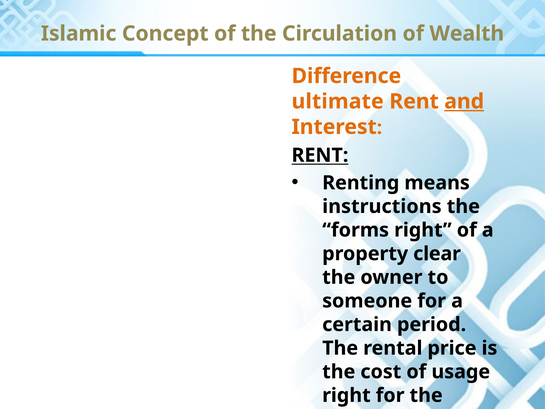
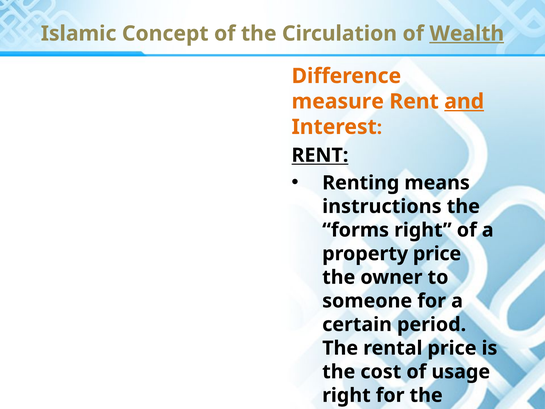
Wealth underline: none -> present
ultimate: ultimate -> measure
property clear: clear -> price
